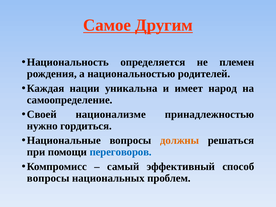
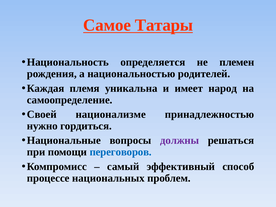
Другим: Другим -> Татары
нации: нации -> племя
должны colour: orange -> purple
вопросы at (48, 178): вопросы -> процессе
